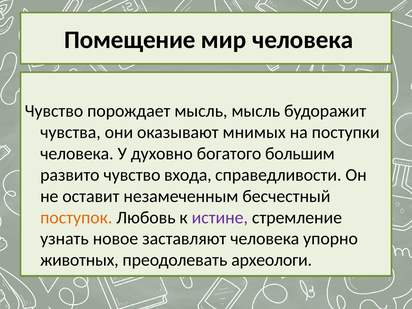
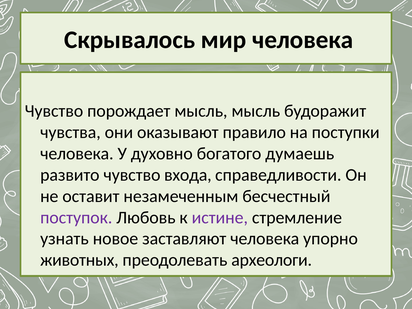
Помещение: Помещение -> Скрывалось
мнимых: мнимых -> правило
большим: большим -> думаешь
поступок colour: orange -> purple
